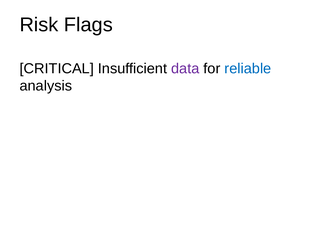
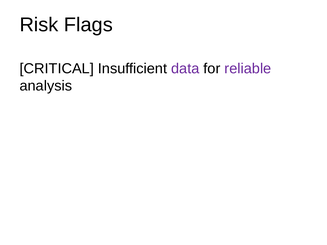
reliable colour: blue -> purple
